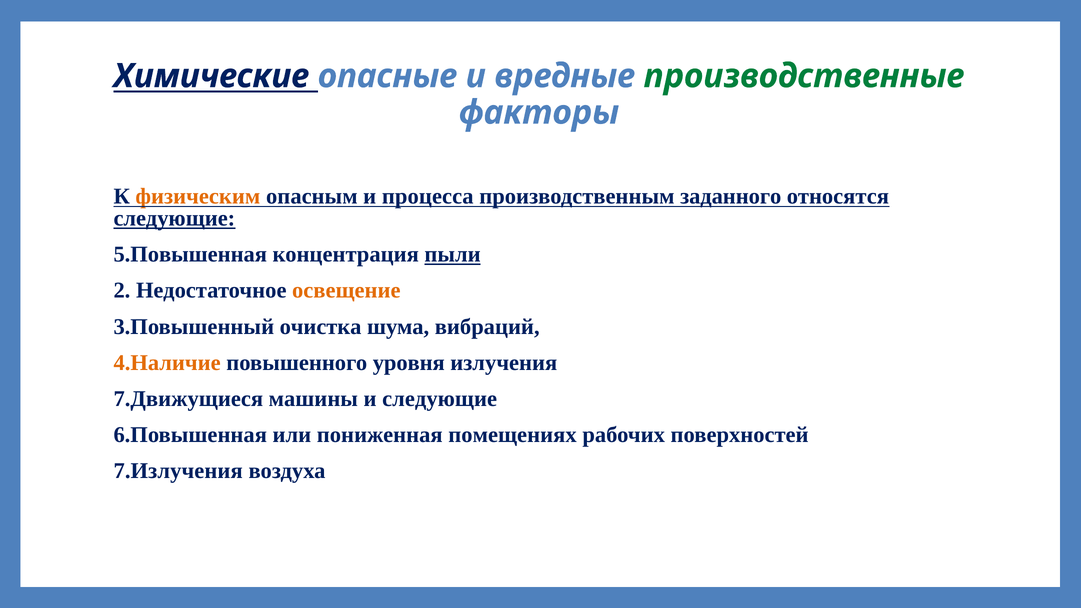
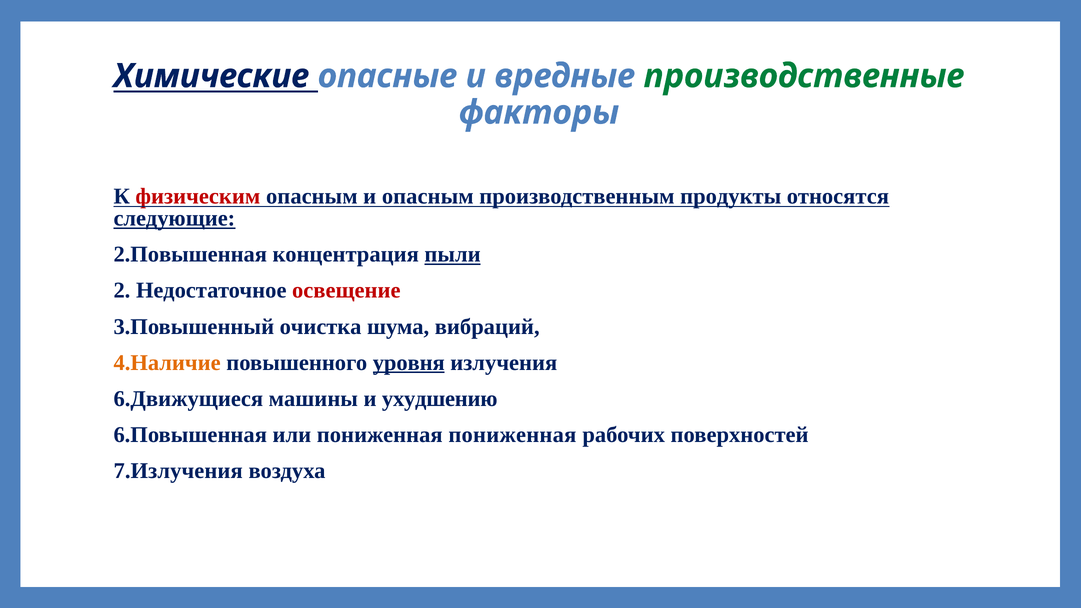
физическим colour: orange -> red
и процесса: процесса -> опасным
заданного: заданного -> продукты
5.Повышенная: 5.Повышенная -> 2.Повышенная
освещение colour: orange -> red
уровня underline: none -> present
7.Движущиеся: 7.Движущиеся -> 6.Движущиеся
и следующие: следующие -> ухудшению
пониженная помещениях: помещениях -> пониженная
